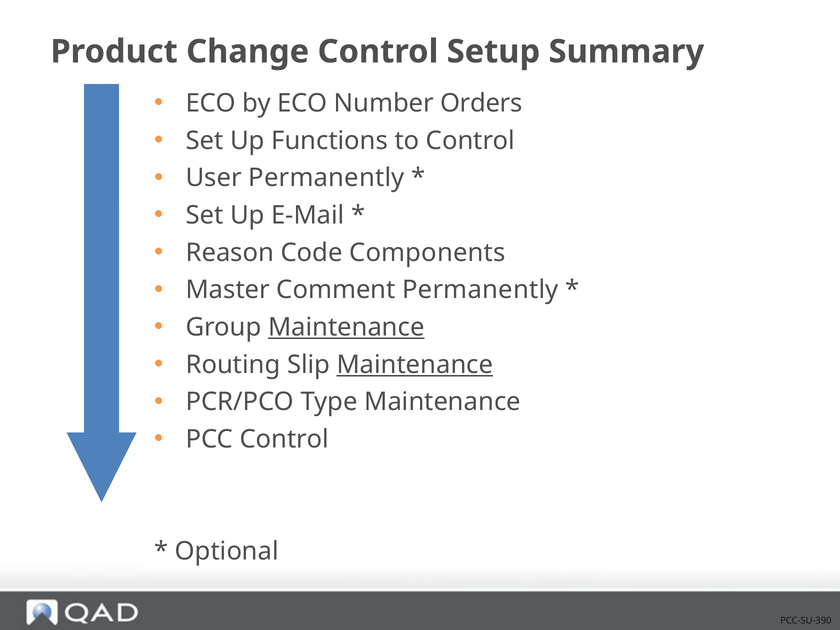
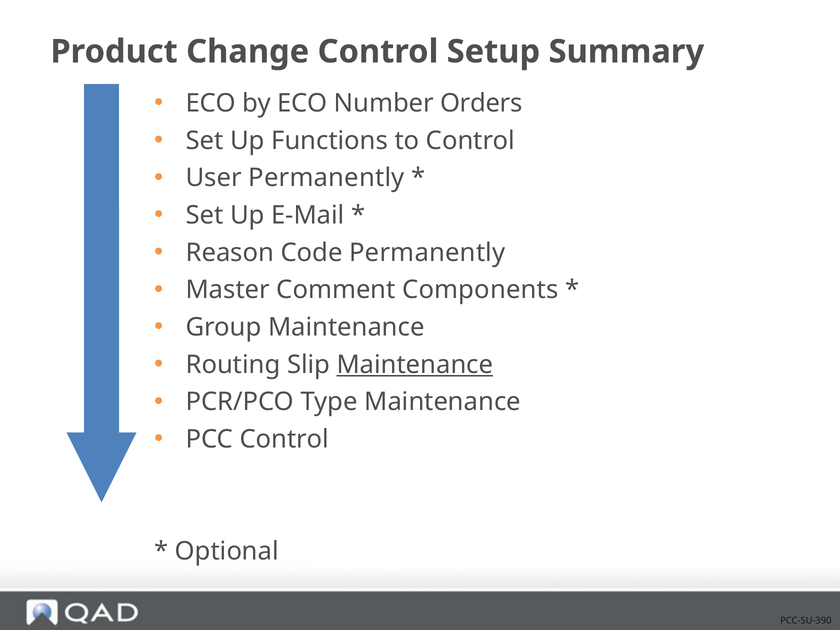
Code Components: Components -> Permanently
Comment Permanently: Permanently -> Components
Maintenance at (346, 327) underline: present -> none
